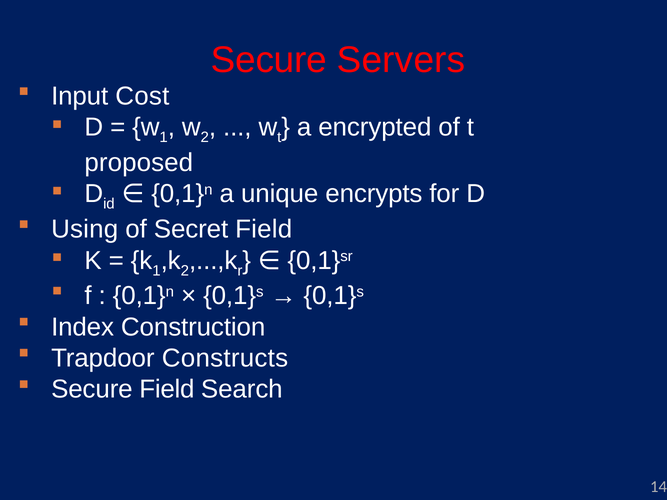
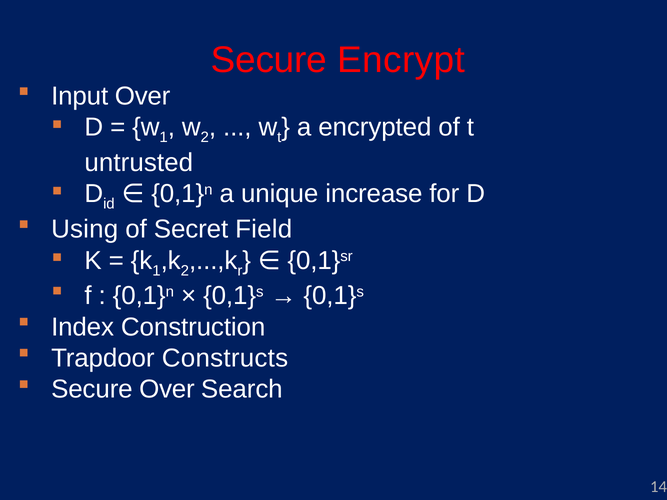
Servers: Servers -> Encrypt
Input Cost: Cost -> Over
proposed: proposed -> untrusted
encrypts: encrypts -> increase
Secure Field: Field -> Over
